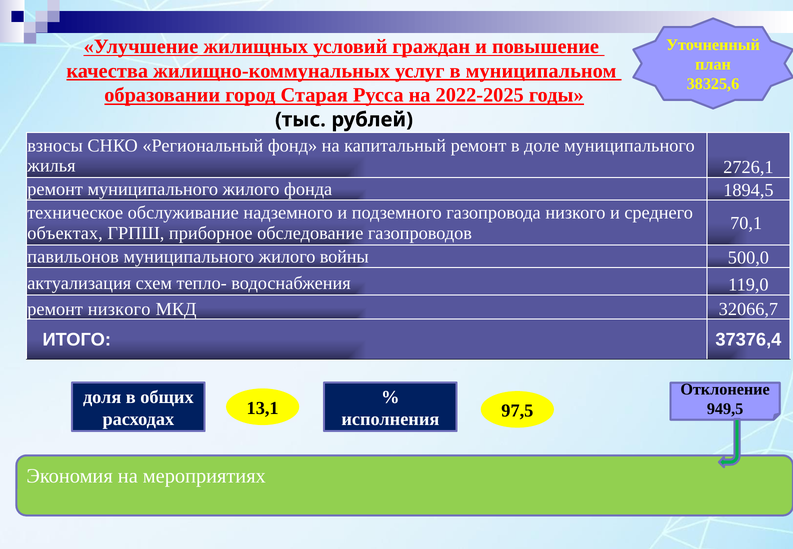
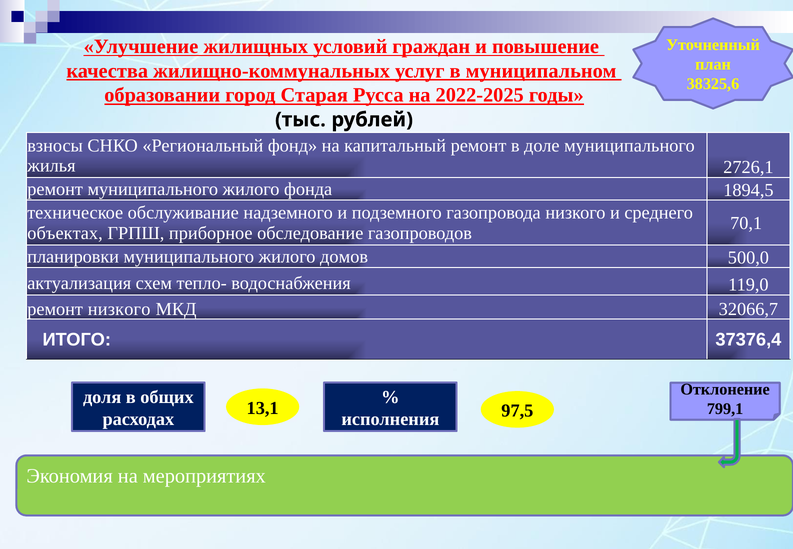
павильонов: павильонов -> планировки
войны: войны -> домов
949,5: 949,5 -> 799,1
